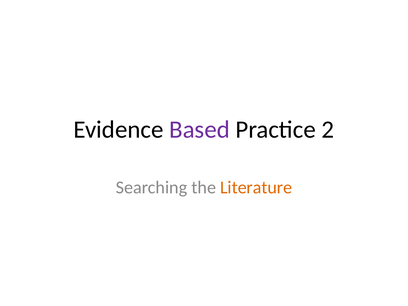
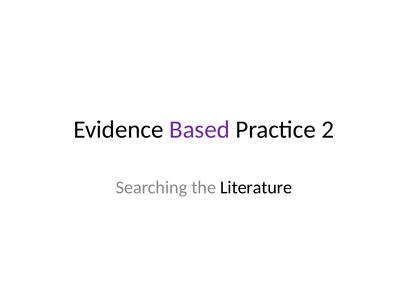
Literature colour: orange -> black
